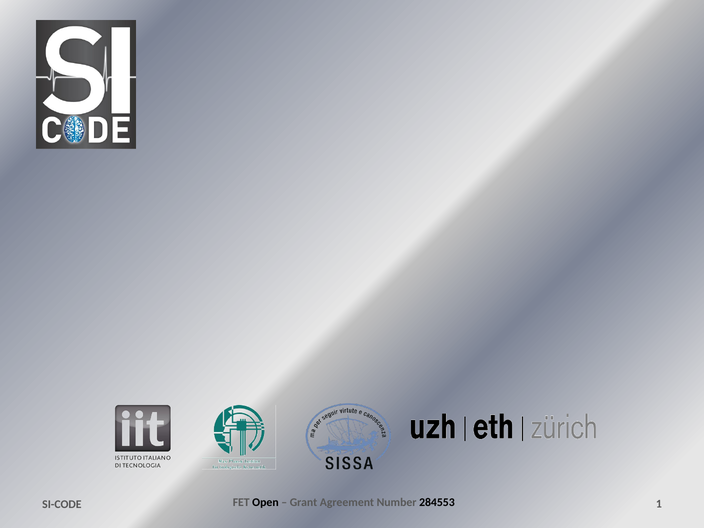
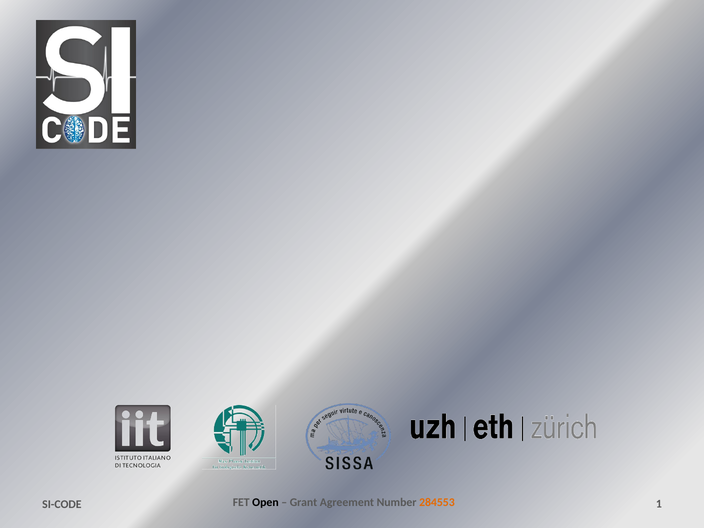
284553 colour: black -> orange
